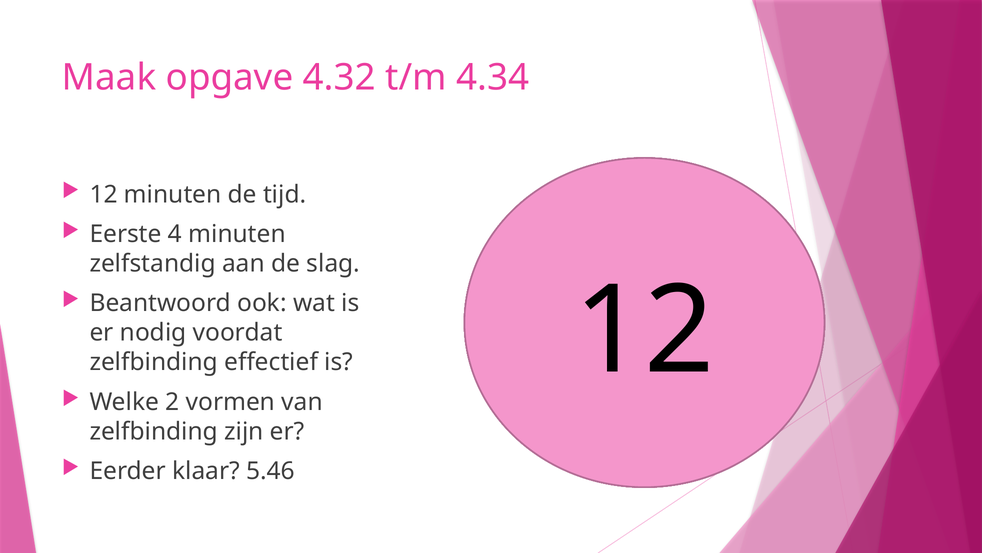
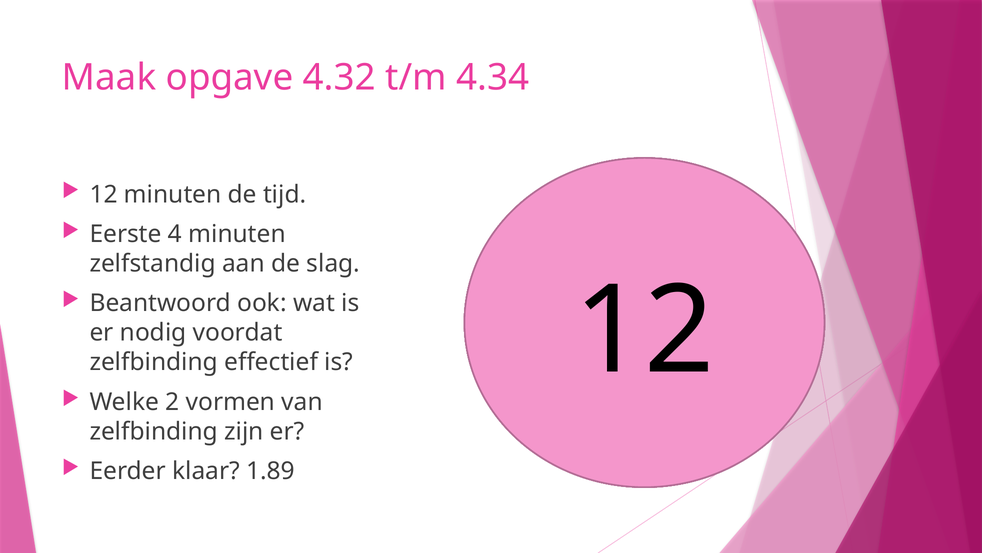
5.46: 5.46 -> 1.89
